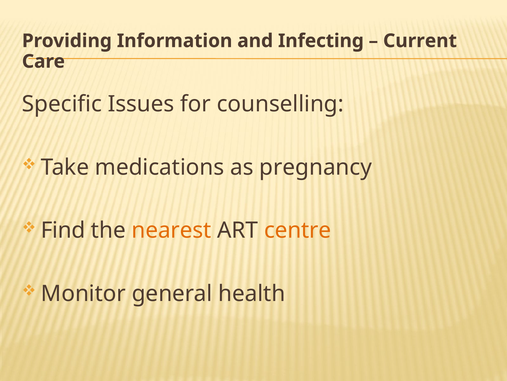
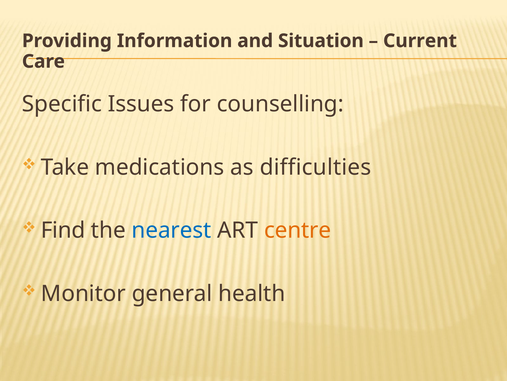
Infecting: Infecting -> Situation
pregnancy: pregnancy -> difficulties
nearest colour: orange -> blue
